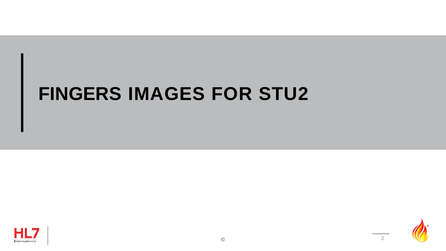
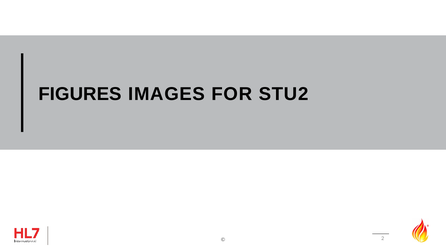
FINGERS: FINGERS -> FIGURES
